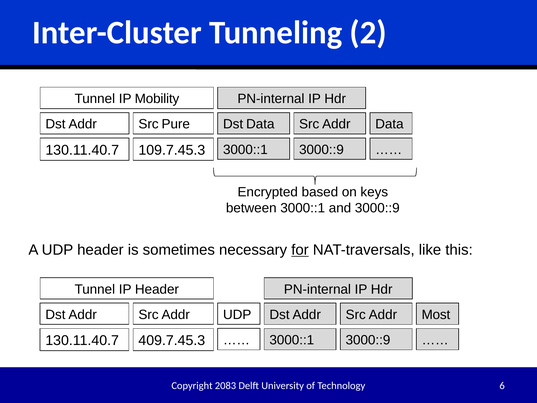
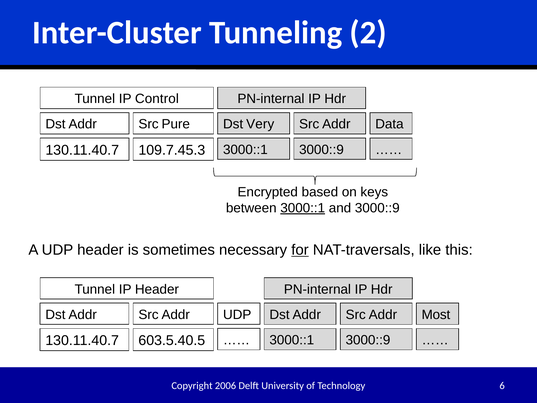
Mobility: Mobility -> Control
Dst Data: Data -> Very
3000::1 at (303, 208) underline: none -> present
409.7.45.3: 409.7.45.3 -> 603.5.40.5
2083: 2083 -> 2006
